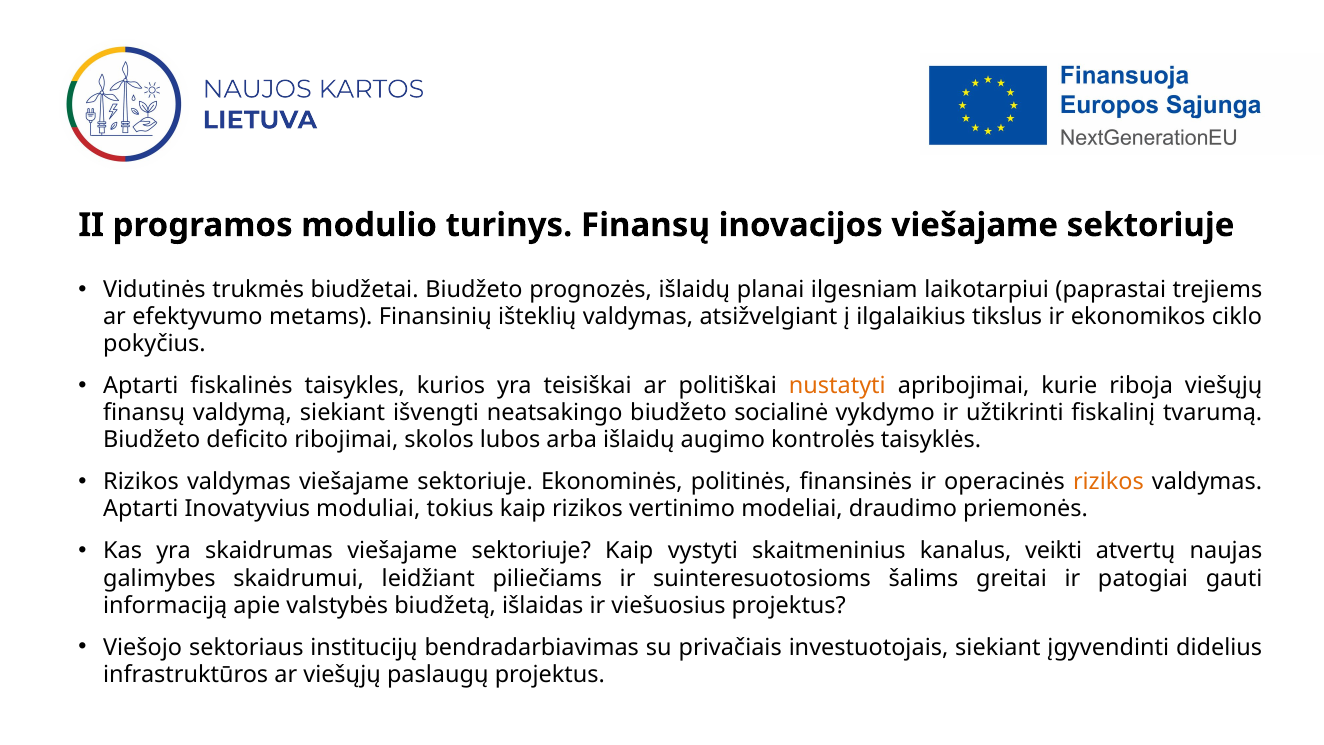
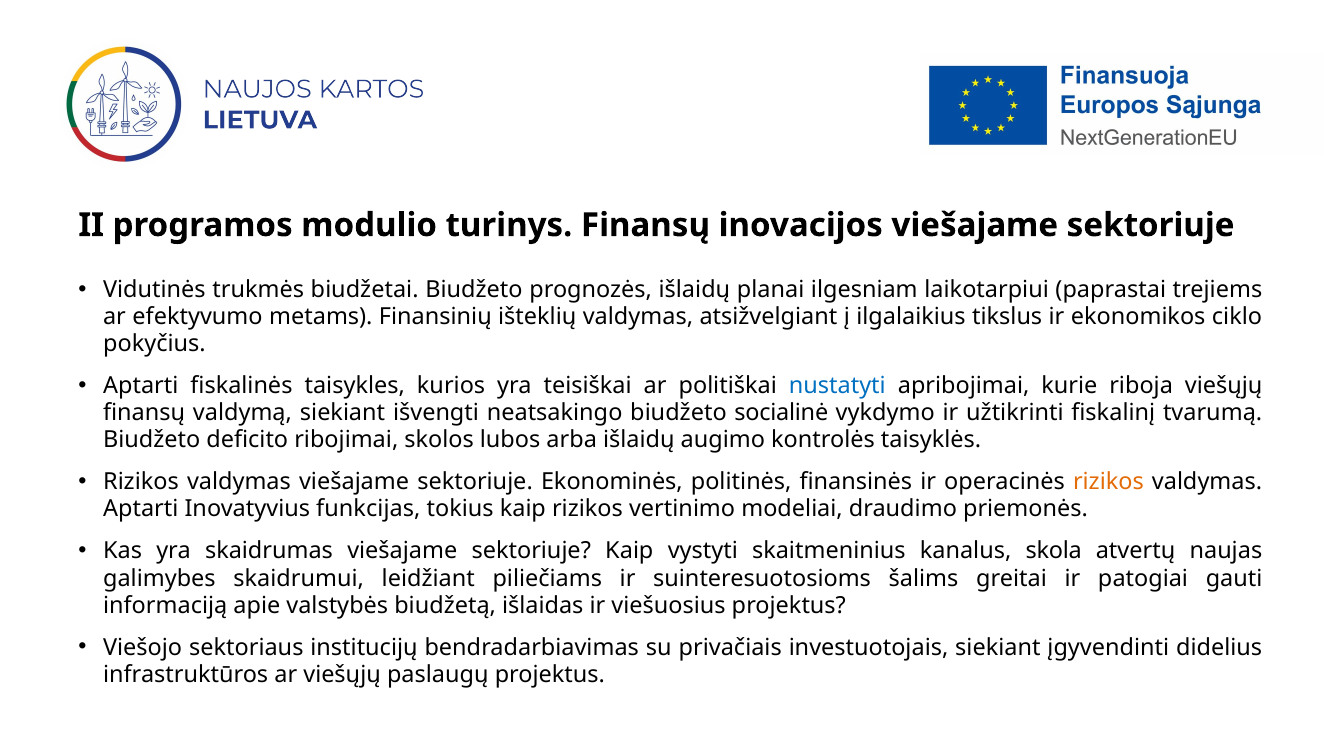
nustatyti colour: orange -> blue
moduliai: moduliai -> funkcijas
veikti: veikti -> skola
